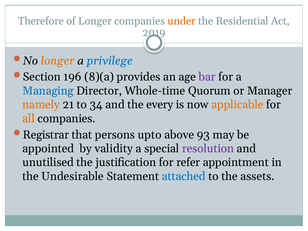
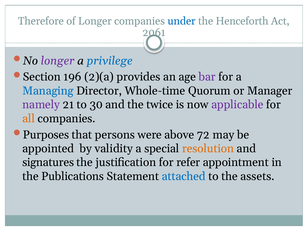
under colour: orange -> blue
Residential: Residential -> Henceforth
2019: 2019 -> 2061
longer at (58, 61) colour: orange -> purple
8)(a: 8)(a -> 2)(a
namely colour: orange -> purple
34: 34 -> 30
every: every -> twice
applicable colour: orange -> purple
Registrar: Registrar -> Purposes
upto: upto -> were
93: 93 -> 72
resolution colour: purple -> orange
unutilised: unutilised -> signatures
Undesirable: Undesirable -> Publications
